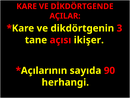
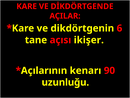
3: 3 -> 6
sayıda: sayıda -> kenarı
herhangi: herhangi -> uzunluğu
